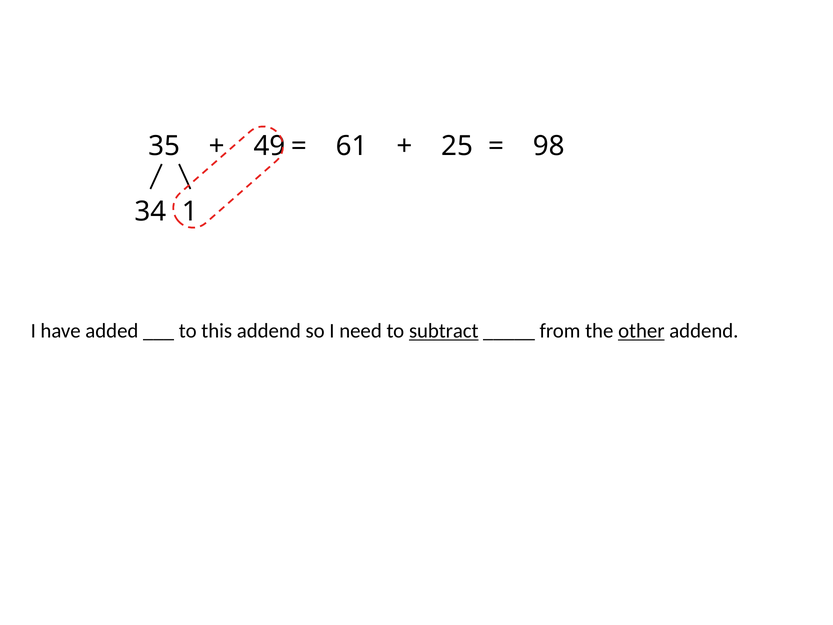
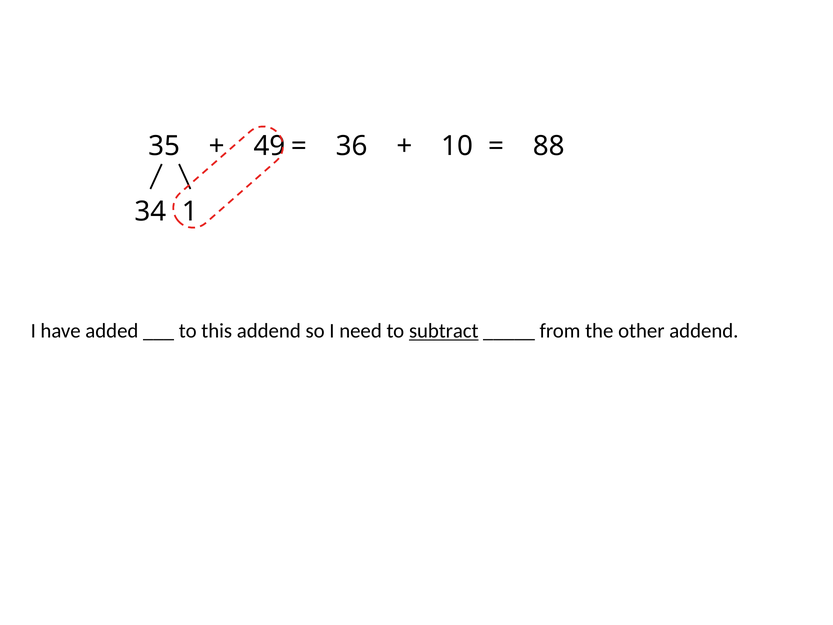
61: 61 -> 36
25: 25 -> 10
98: 98 -> 88
other underline: present -> none
